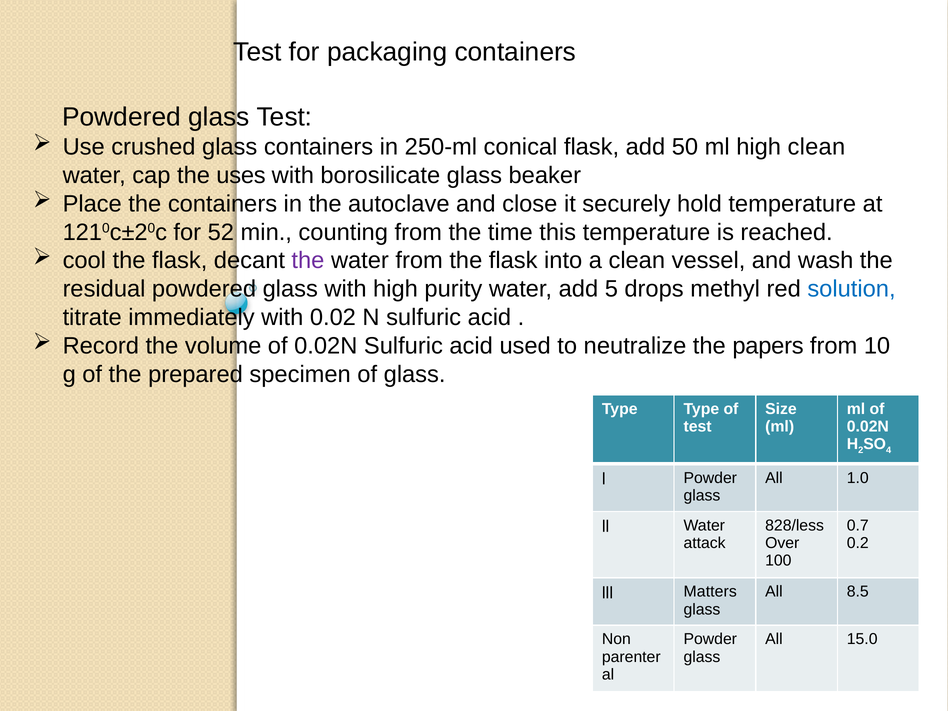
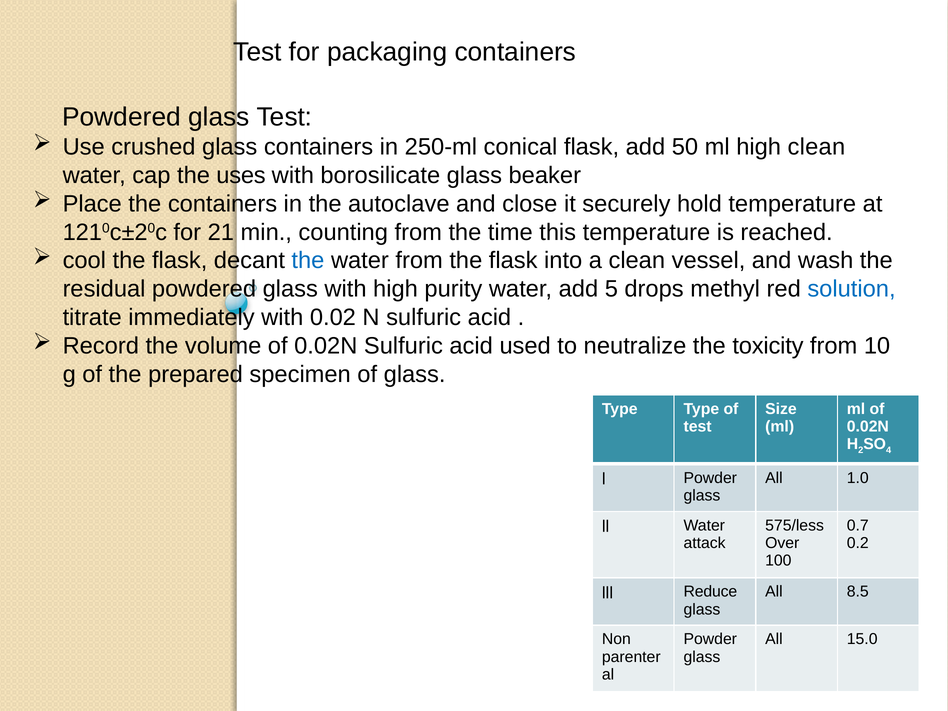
52: 52 -> 21
the at (308, 261) colour: purple -> blue
papers: papers -> toxicity
828/less: 828/less -> 575/less
Matters: Matters -> Reduce
